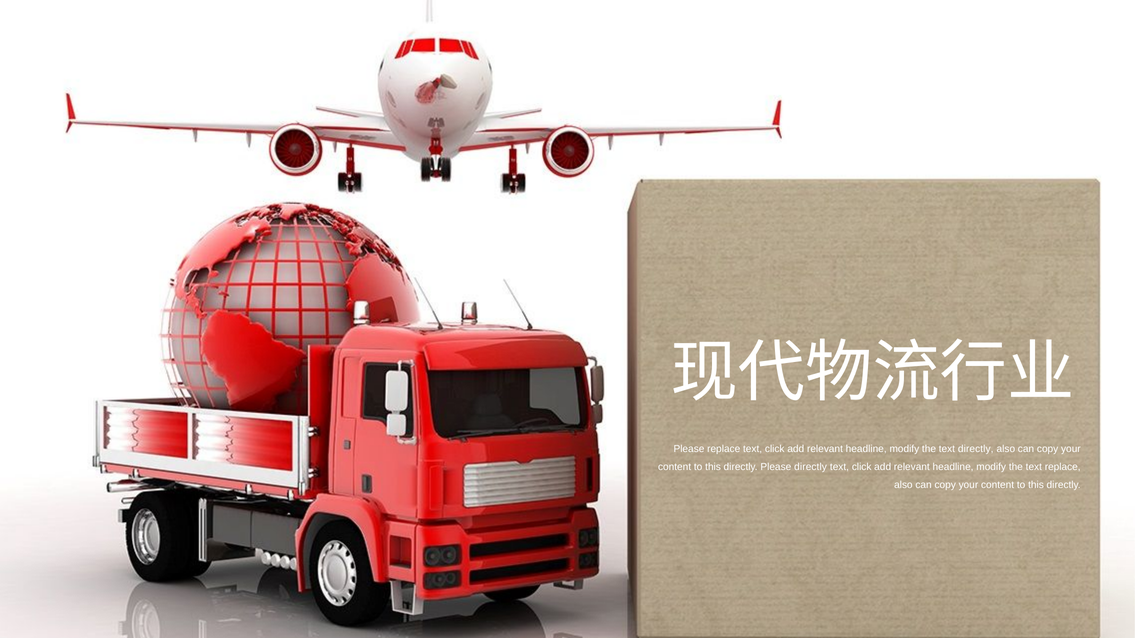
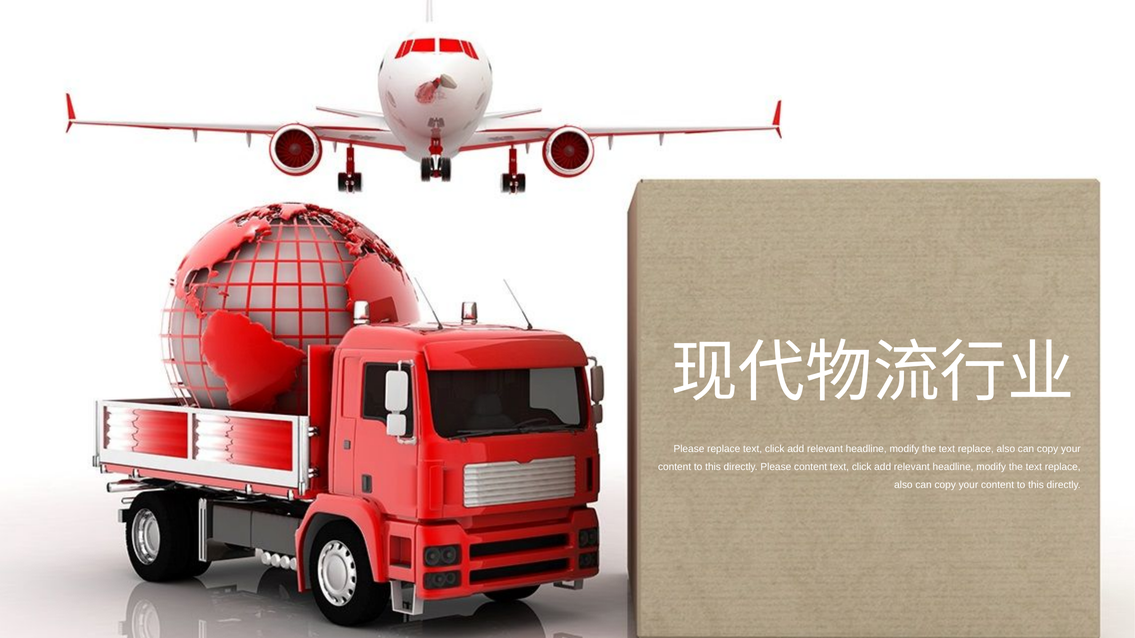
directly at (976, 449): directly -> replace
Please directly: directly -> content
